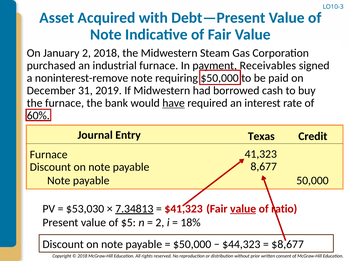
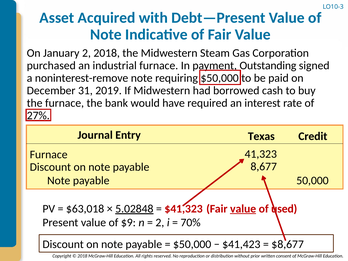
Receivables: Receivables -> Outstanding
have underline: present -> none
60%: 60% -> 27%
$53,030: $53,030 -> $63,018
7.34813: 7.34813 -> 5.02848
ratio: ratio -> used
$5: $5 -> $9
18%: 18% -> 70%
$44,323: $44,323 -> $41,423
